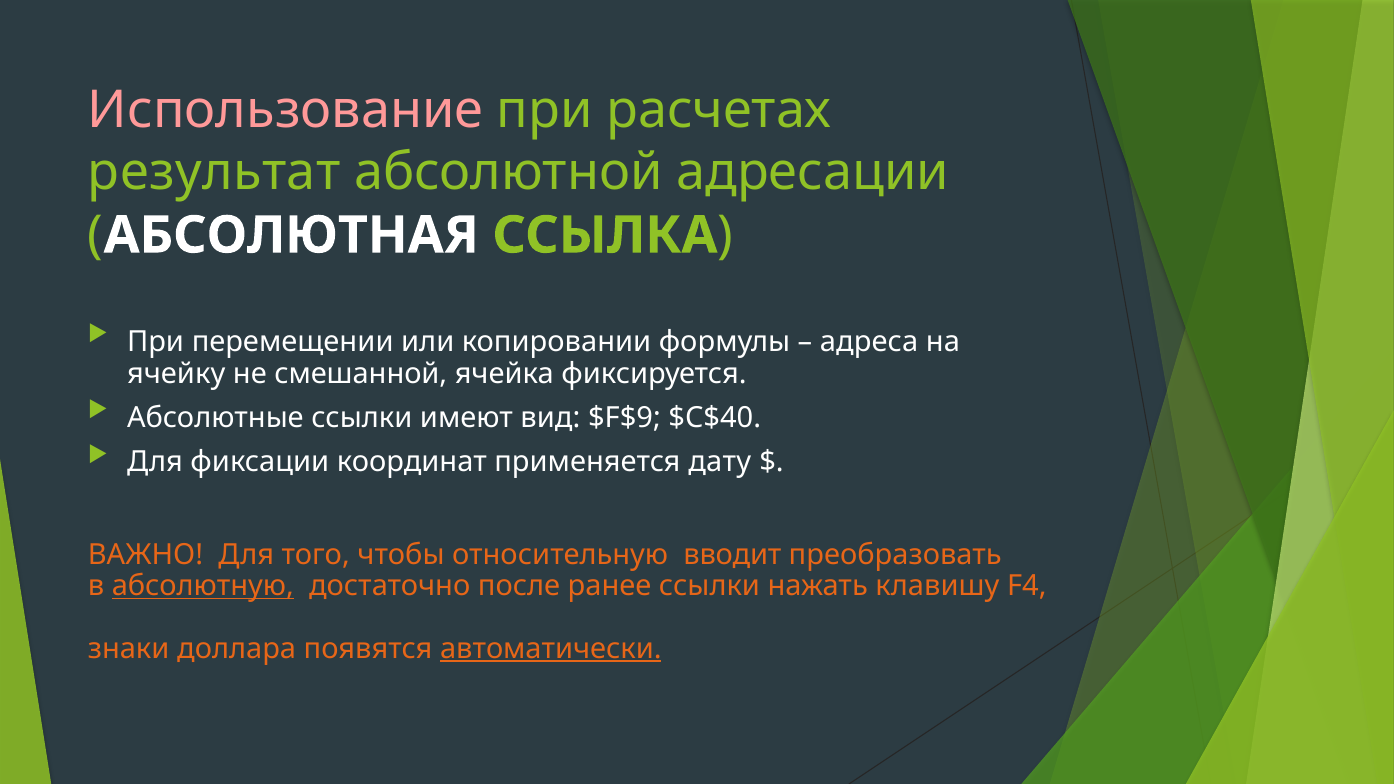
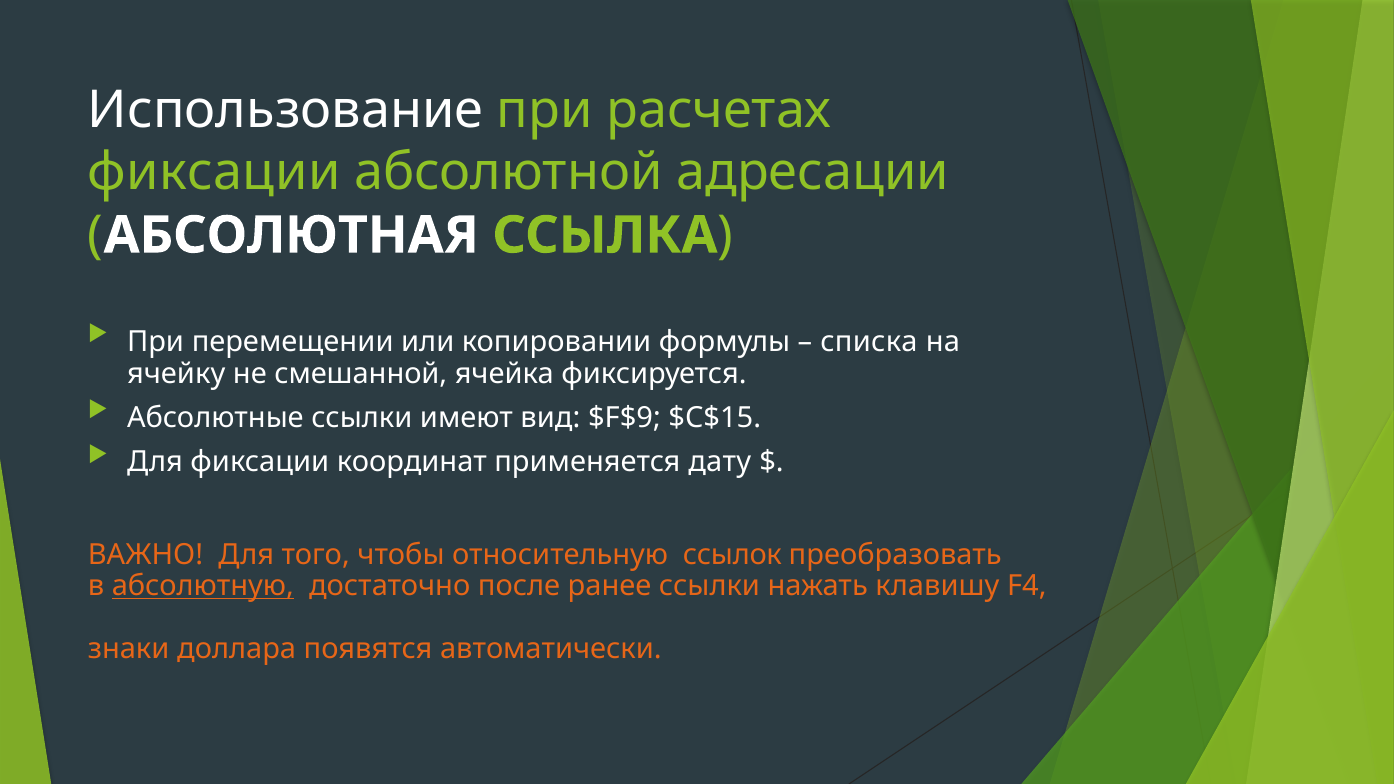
Использование colour: pink -> white
результат at (214, 173): результат -> фиксации
адреса: адреса -> списка
$C$40: $C$40 -> $C$15
вводит: вводит -> ссылок
автоматически underline: present -> none
